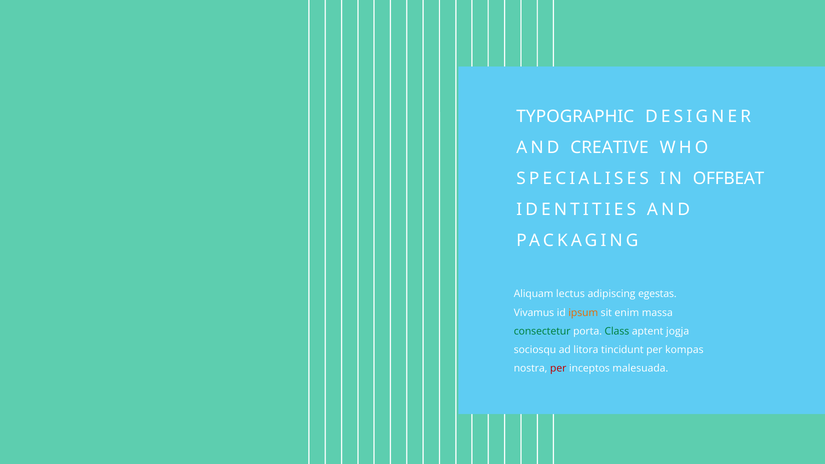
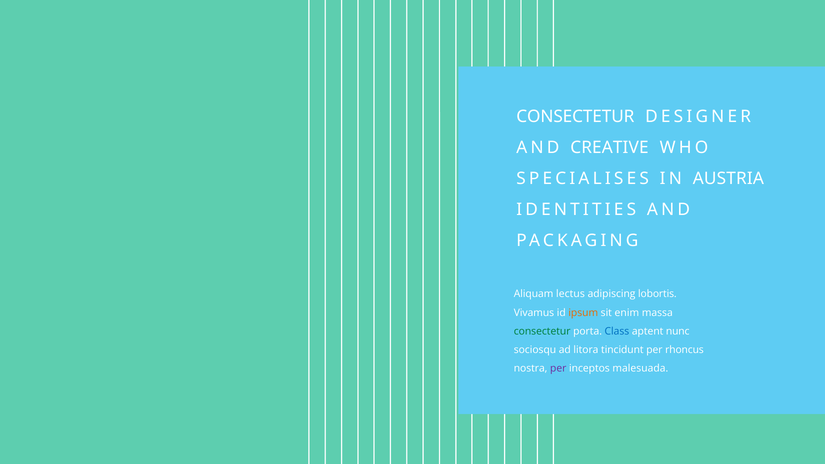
TYPOGRAPHIC at (575, 117): TYPOGRAPHIC -> CONSECTETUR
OFFBEAT: OFFBEAT -> AUSTRIA
egestas: egestas -> lobortis
Class colour: green -> blue
jogja: jogja -> nunc
kompas: kompas -> rhoncus
per at (558, 368) colour: red -> purple
